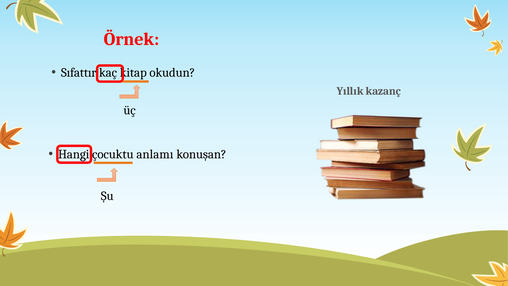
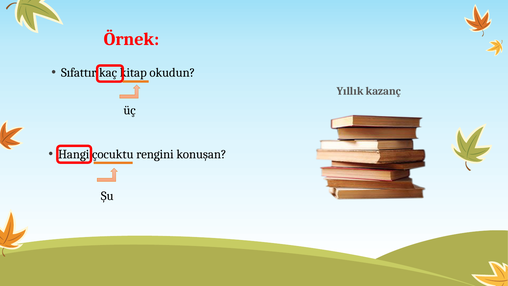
anlamı: anlamı -> rengini
